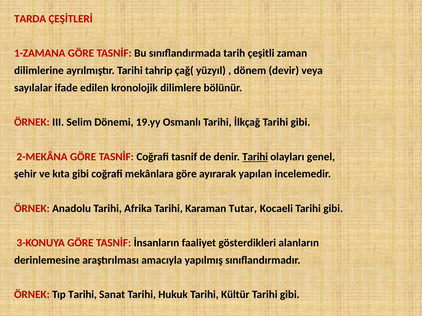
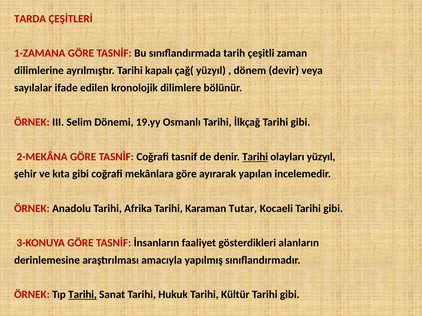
tahrip: tahrip -> kapalı
olayları genel: genel -> yüzyıl
Tarihi at (83, 295) underline: none -> present
